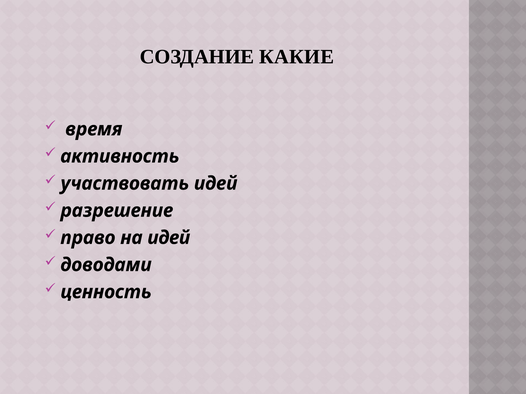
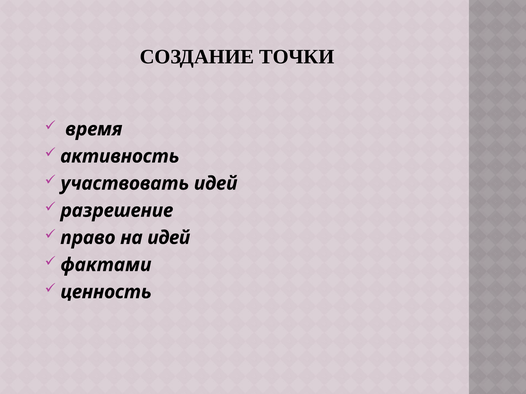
КАКИЕ: КАКИЕ -> ТОЧКИ
доводами: доводами -> фактами
